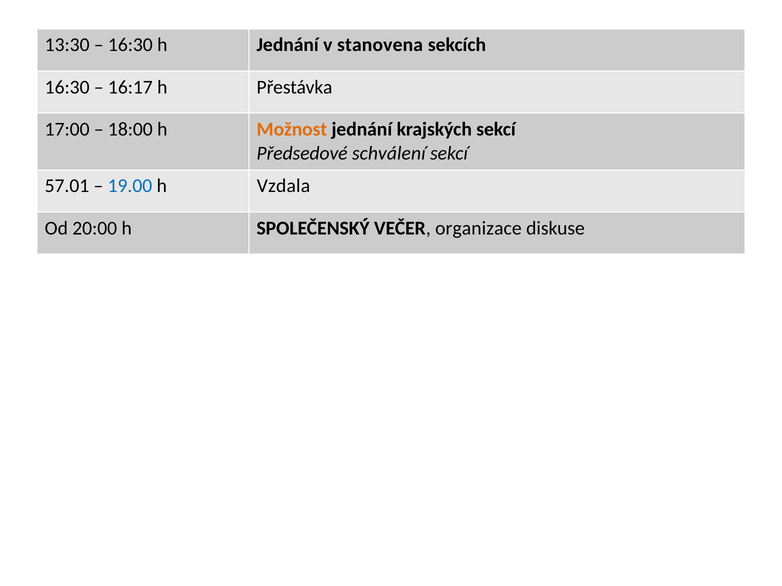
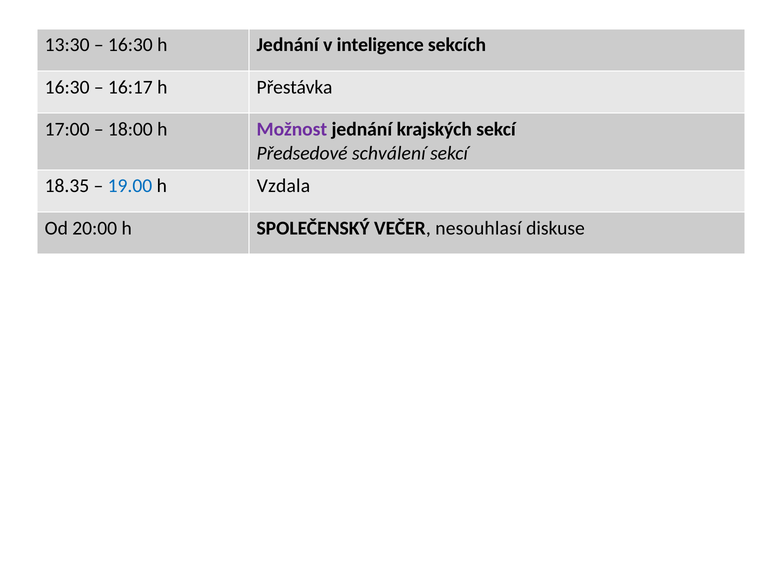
stanovena: stanovena -> inteligence
Možnost colour: orange -> purple
57.01: 57.01 -> 18.35
organizace: organizace -> nesouhlasí
